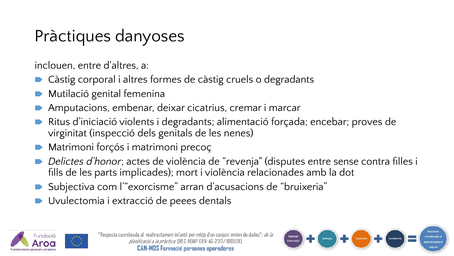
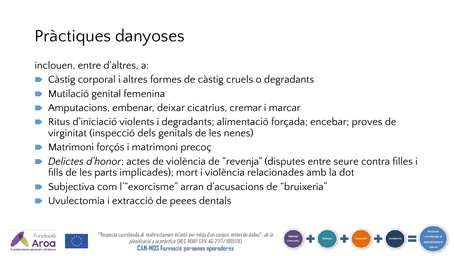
sense: sense -> seure
